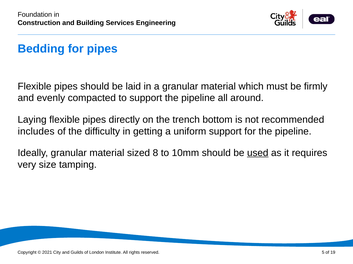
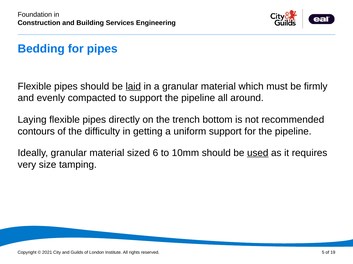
laid underline: none -> present
includes: includes -> contours
8: 8 -> 6
